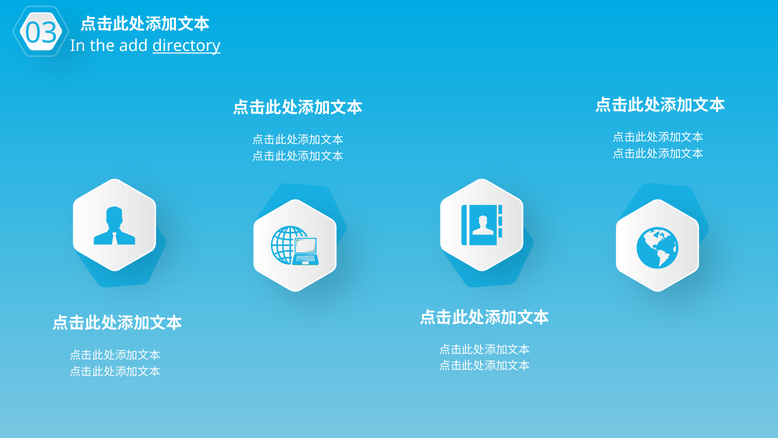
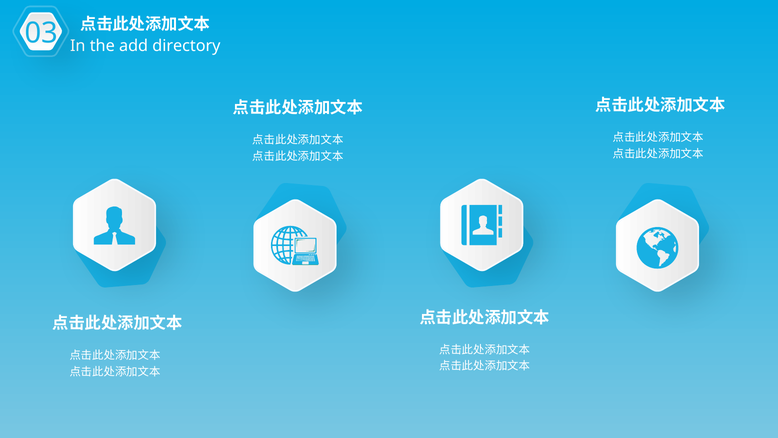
directory underline: present -> none
